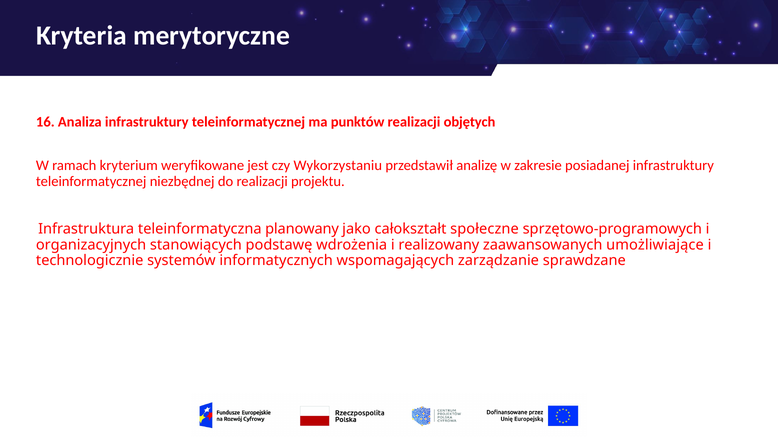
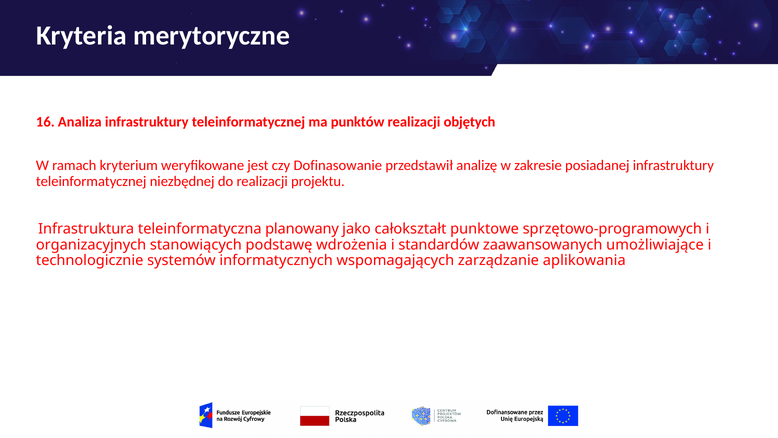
Wykorzystaniu: Wykorzystaniu -> Dofinasowanie
społeczne: społeczne -> punktowe
realizowany: realizowany -> standardów
sprawdzane: sprawdzane -> aplikowania
